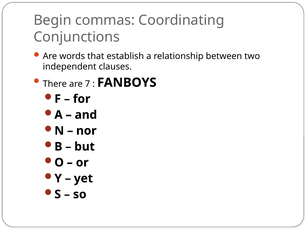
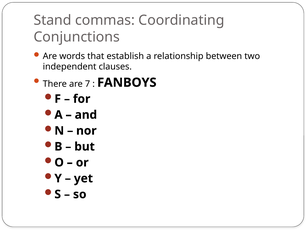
Begin: Begin -> Stand
